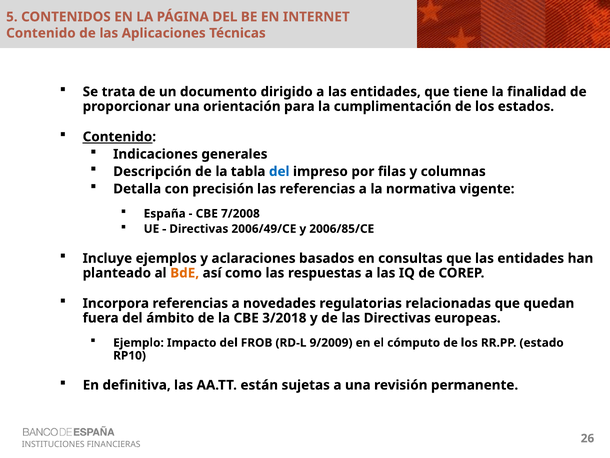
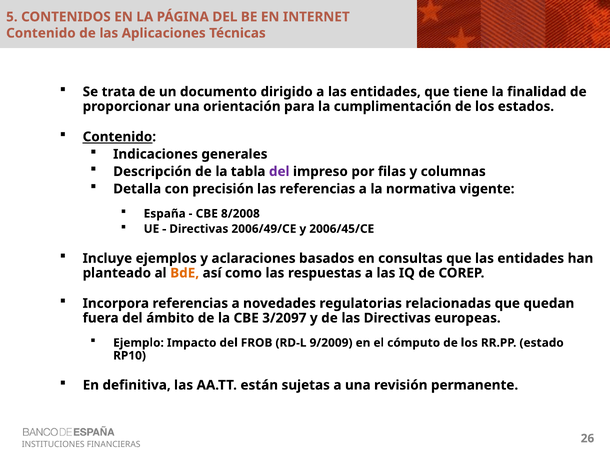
del at (279, 171) colour: blue -> purple
7/2008: 7/2008 -> 8/2008
2006/85/CE: 2006/85/CE -> 2006/45/CE
3/2018: 3/2018 -> 3/2097
